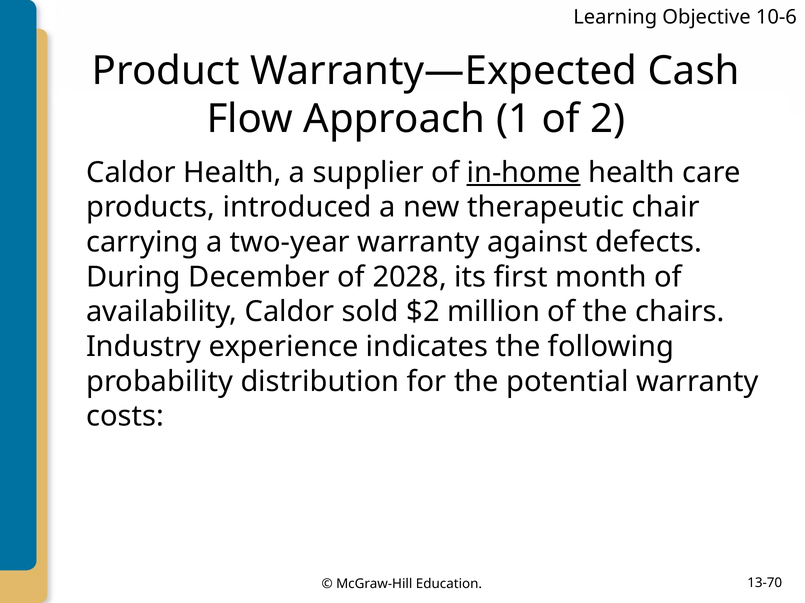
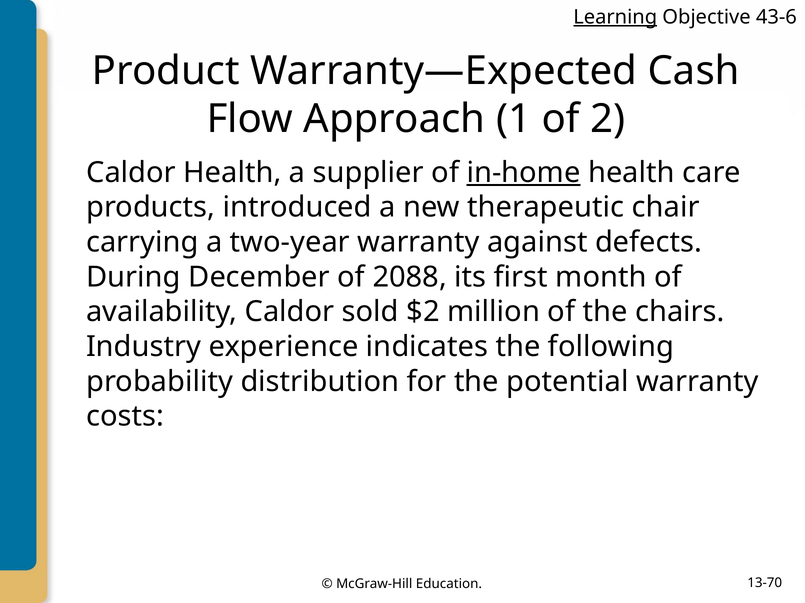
Learning underline: none -> present
10-6: 10-6 -> 43-6
2028: 2028 -> 2088
